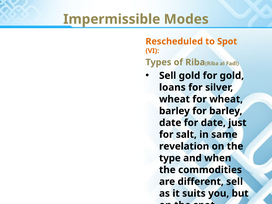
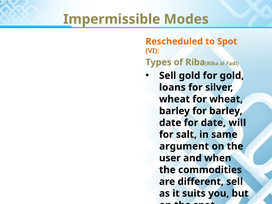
just: just -> will
revelation: revelation -> argument
type: type -> user
